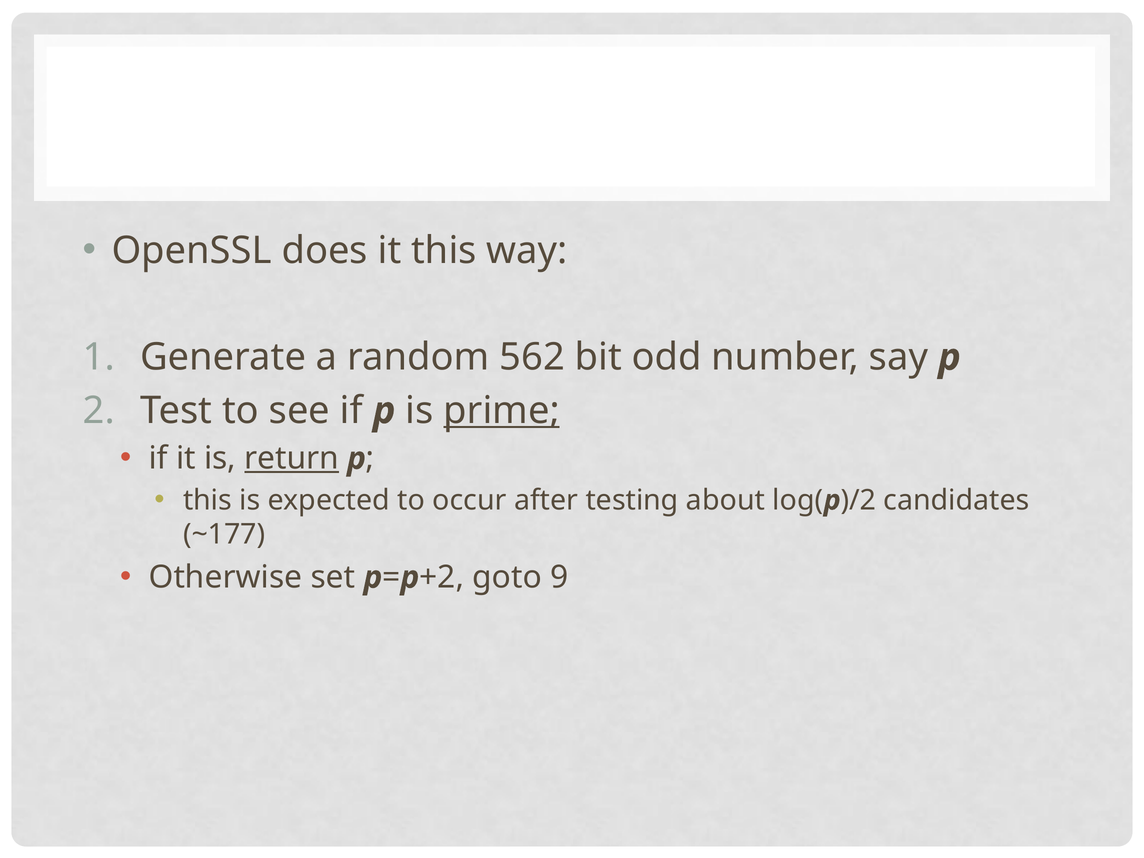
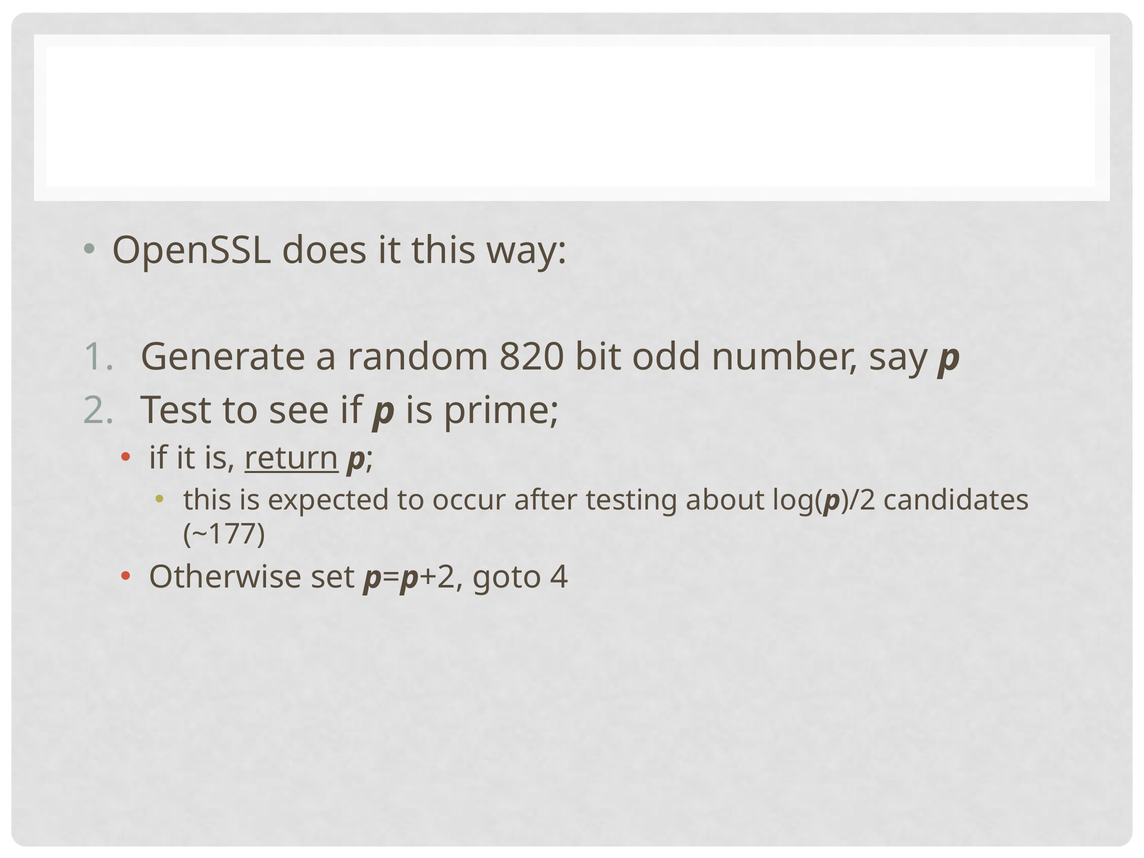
562: 562 -> 820
prime underline: present -> none
9: 9 -> 4
